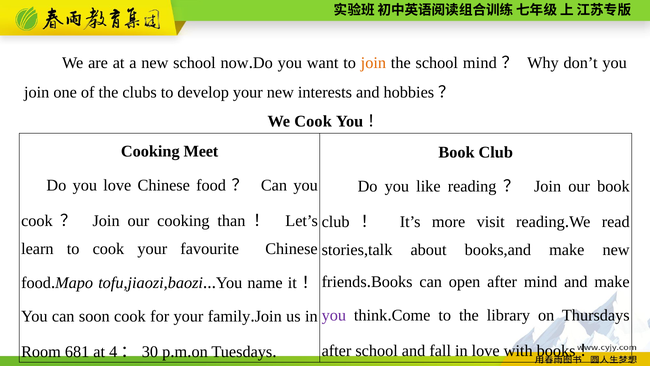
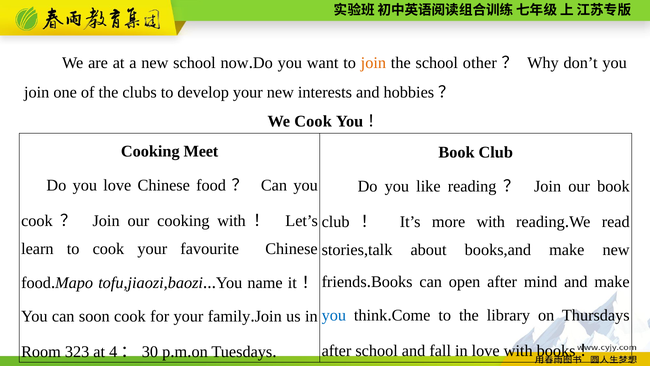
school mind: mind -> other
cooking than: than -> with
more visit: visit -> with
you at (334, 315) colour: purple -> blue
681: 681 -> 323
